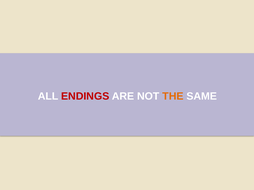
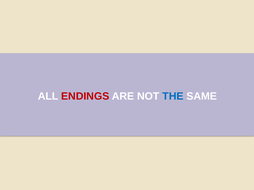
THE colour: orange -> blue
